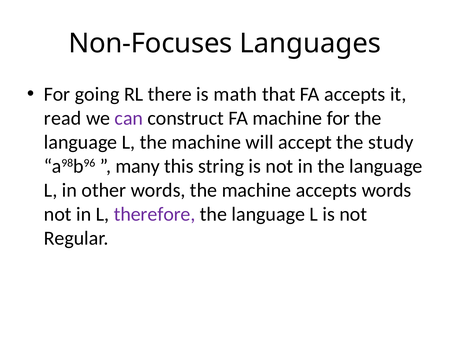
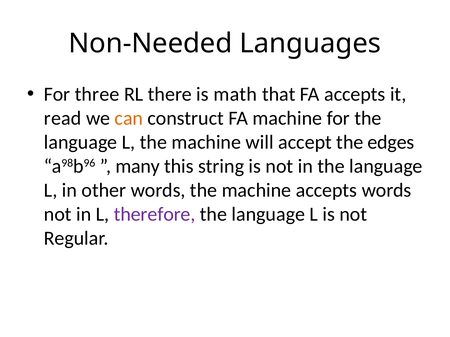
Non-Focuses: Non-Focuses -> Non-Needed
going: going -> three
can colour: purple -> orange
study: study -> edges
